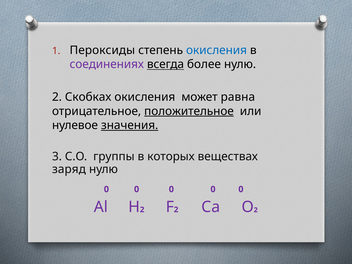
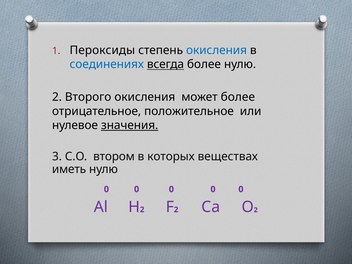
соединениях colour: purple -> blue
Скобках: Скобках -> Второго
может равна: равна -> более
положительное underline: present -> none
группы: группы -> втором
заряд: заряд -> иметь
